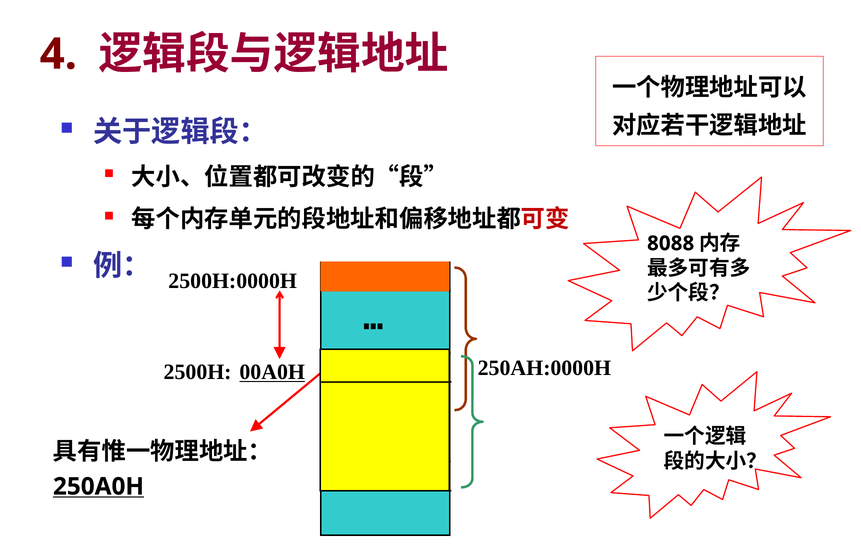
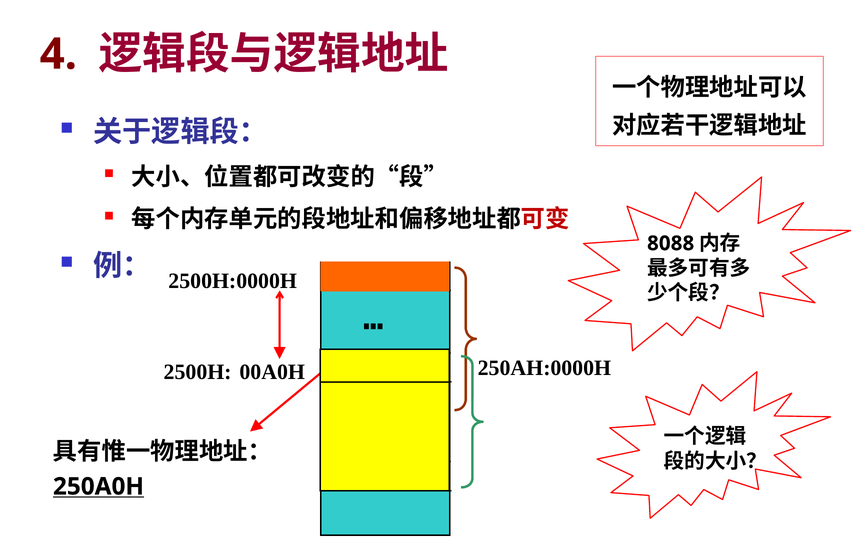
00A0H underline: present -> none
